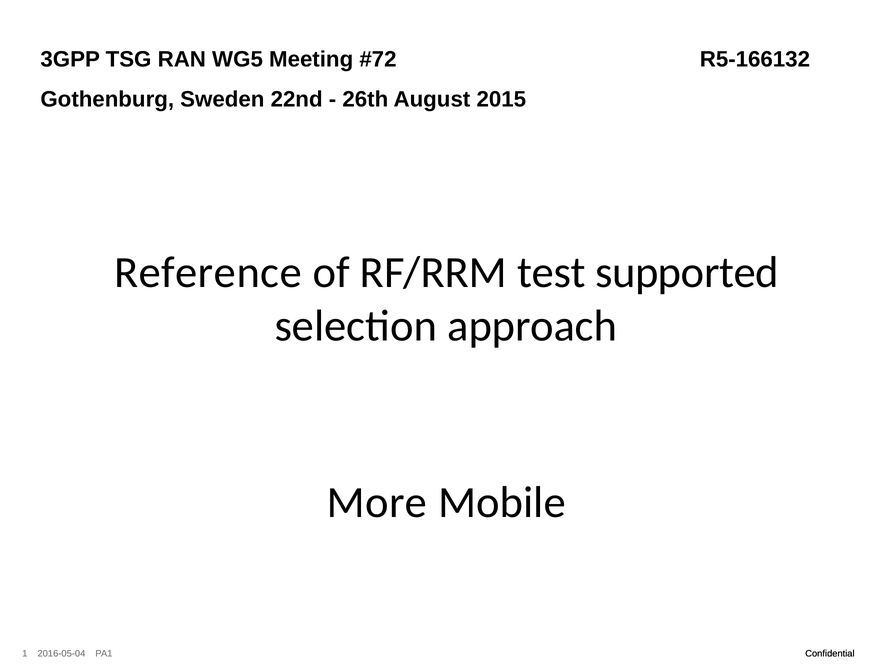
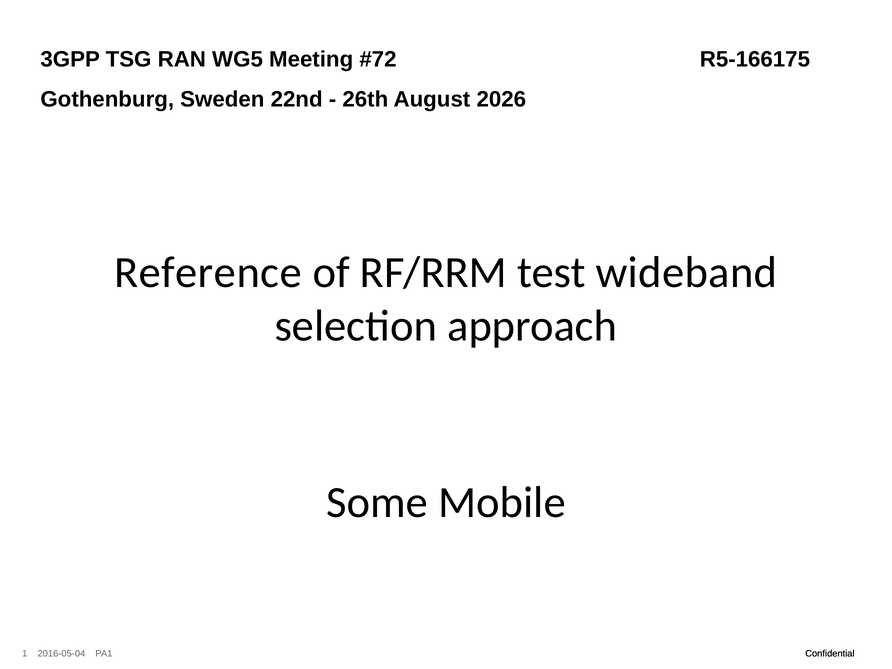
R5-166132: R5-166132 -> R5-166175
2015: 2015 -> 2026
supported: supported -> wideband
More: More -> Some
